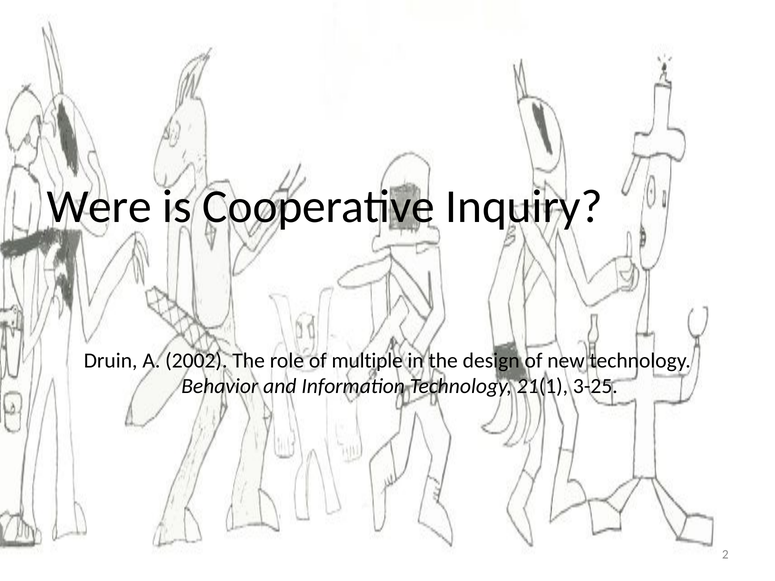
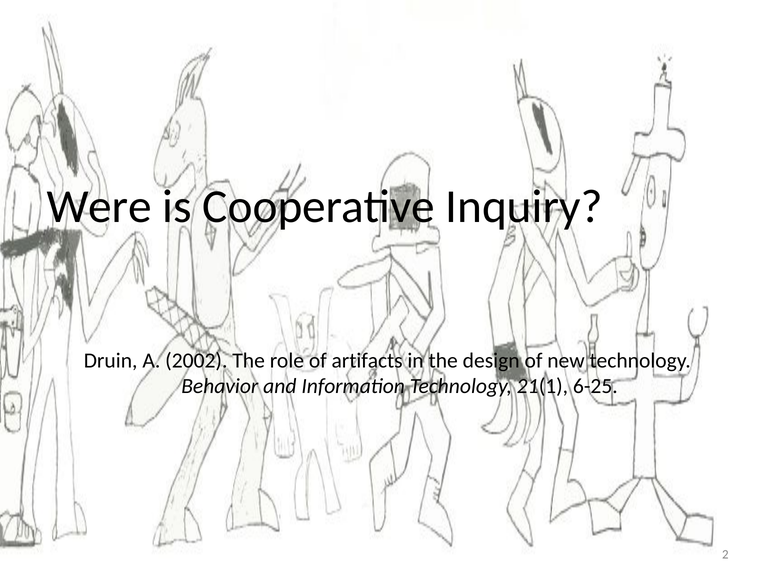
multiple: multiple -> artifacts
3-25: 3-25 -> 6-25
